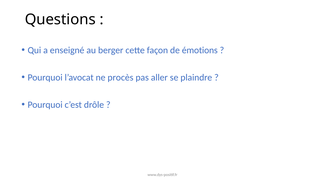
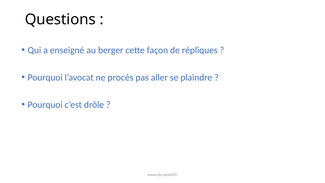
émotions: émotions -> répliques
